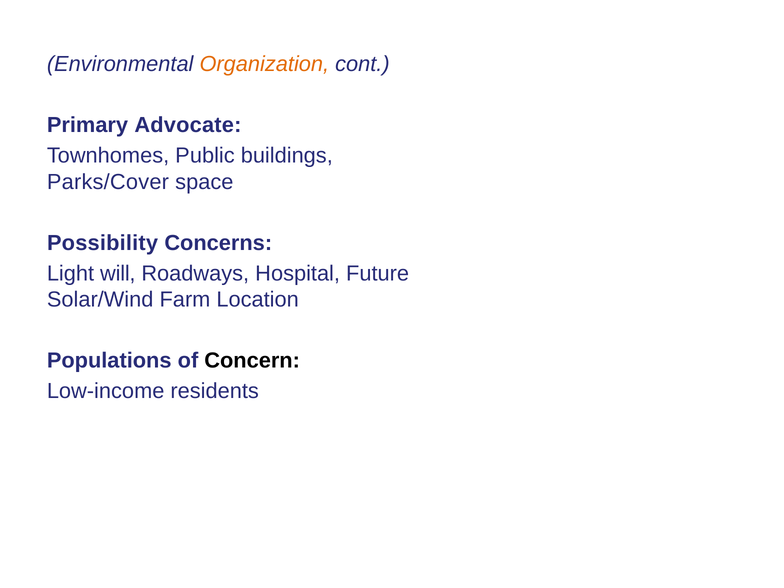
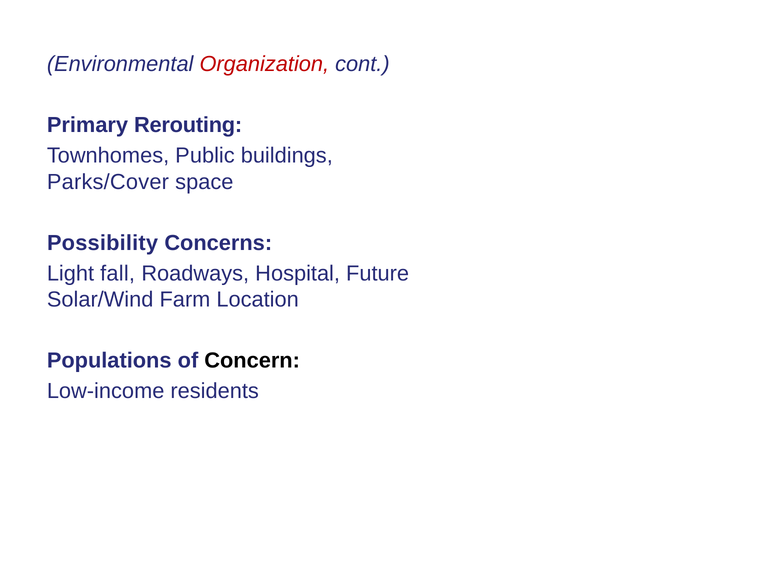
Organization colour: orange -> red
Advocate: Advocate -> Rerouting
will: will -> fall
